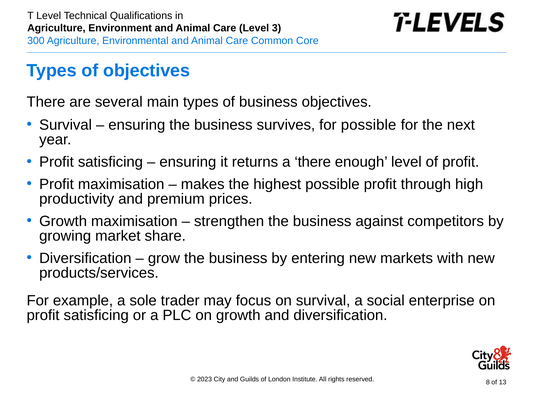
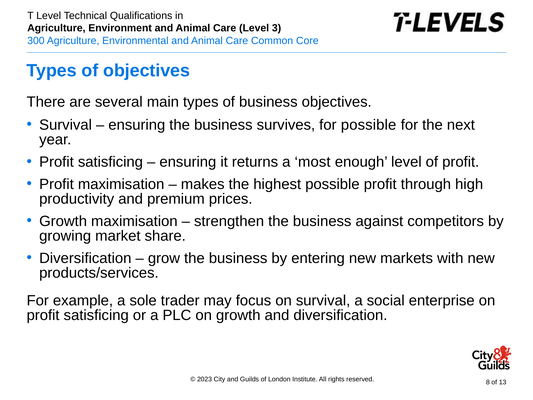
a there: there -> most
